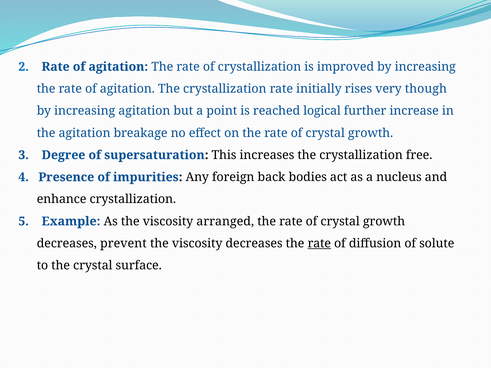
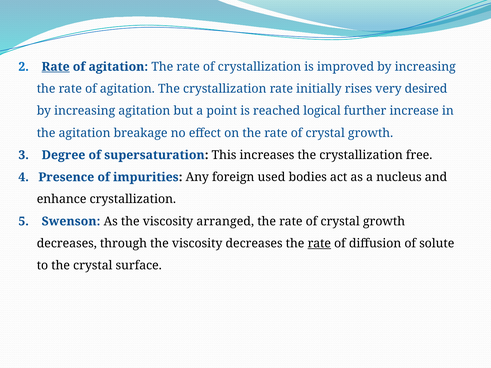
Rate at (56, 67) underline: none -> present
though: though -> desired
back: back -> used
Example: Example -> Swenson
prevent: prevent -> through
